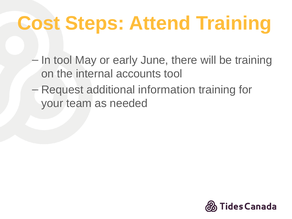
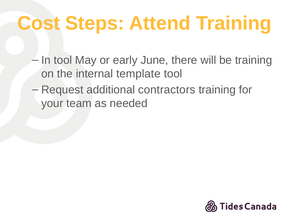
accounts: accounts -> template
information: information -> contractors
